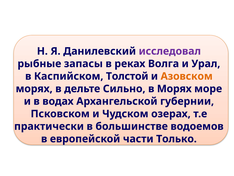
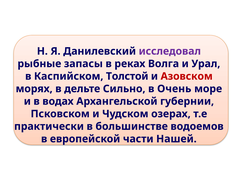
Азовском colour: orange -> red
в Морях: Морях -> Очень
Только: Только -> Нашей
